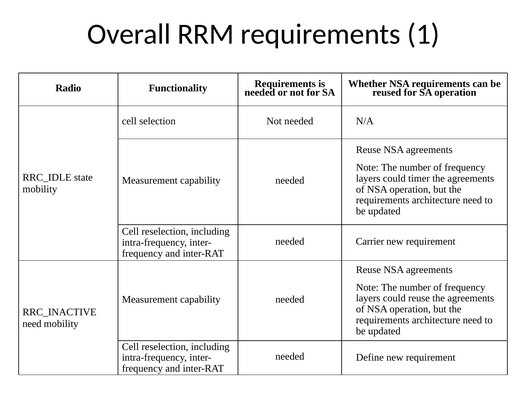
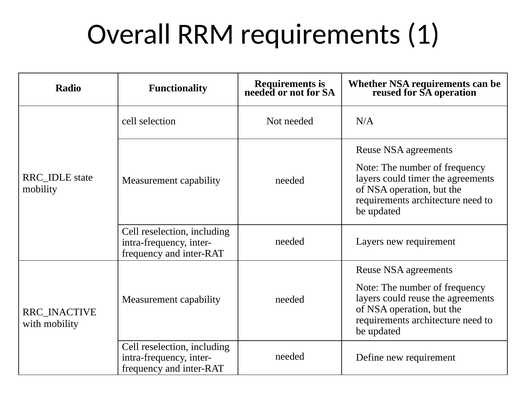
needed Carrier: Carrier -> Layers
need at (32, 324): need -> with
